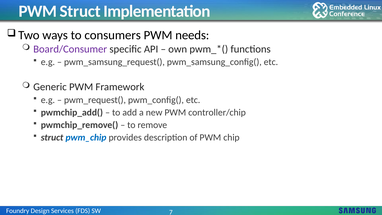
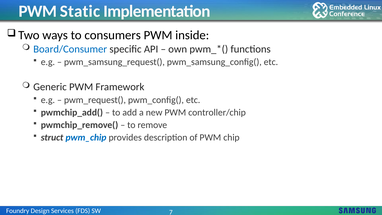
PWM Struct: Struct -> Static
needs: needs -> inside
Board/Consumer colour: purple -> blue
